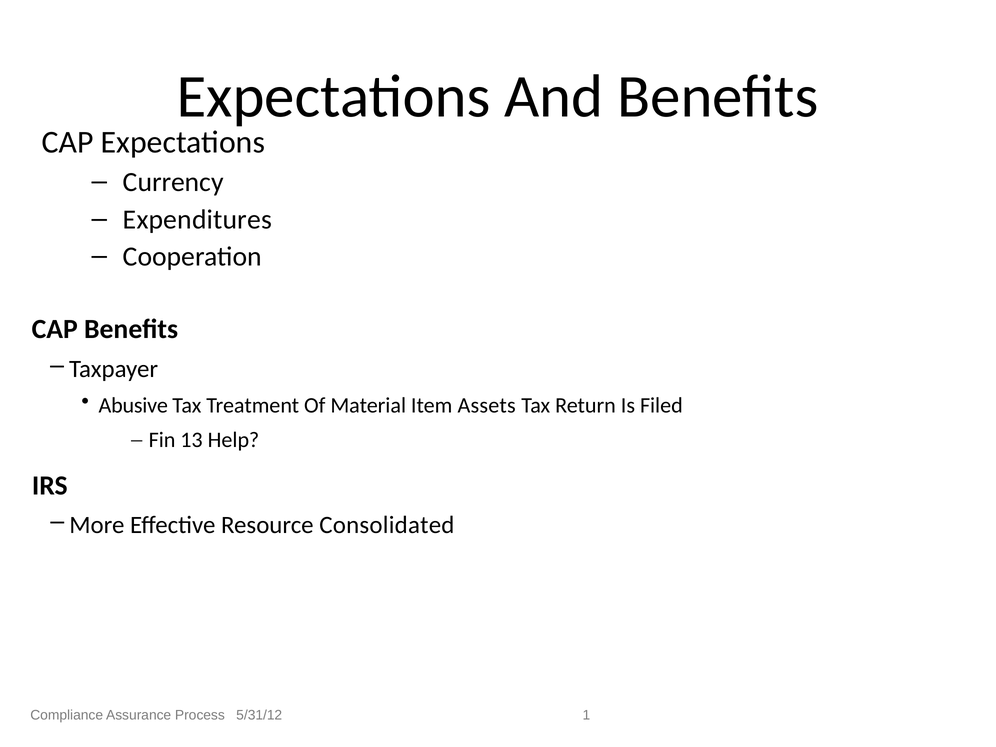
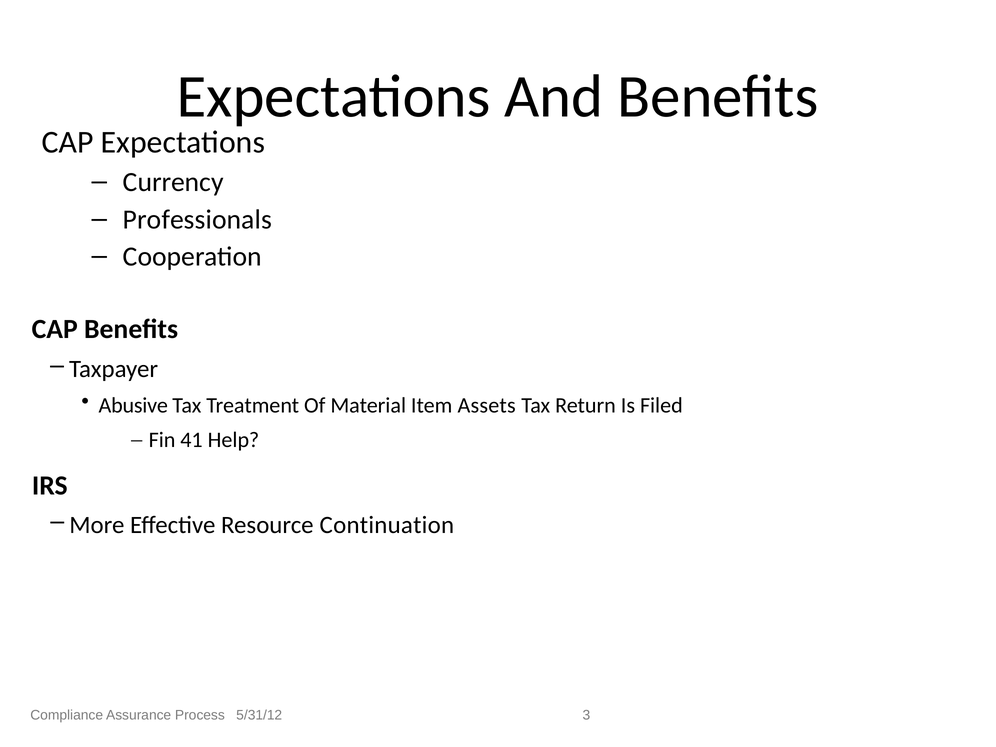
Expenditures: Expenditures -> Professionals
13: 13 -> 41
Consolidated: Consolidated -> Continuation
1: 1 -> 3
